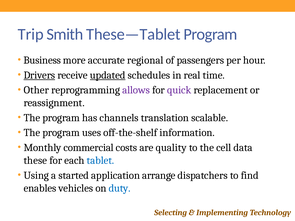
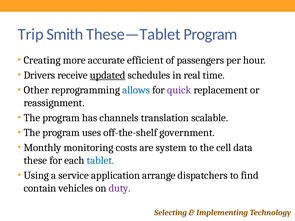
Business: Business -> Creating
regional: regional -> efficient
Drivers underline: present -> none
allows colour: purple -> blue
information: information -> government
commercial: commercial -> monitoring
quality: quality -> system
started: started -> service
enables: enables -> contain
duty colour: blue -> purple
